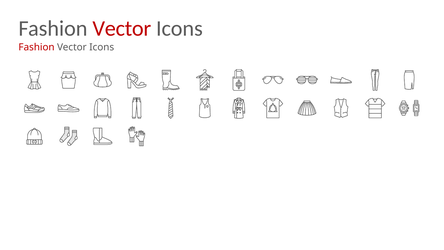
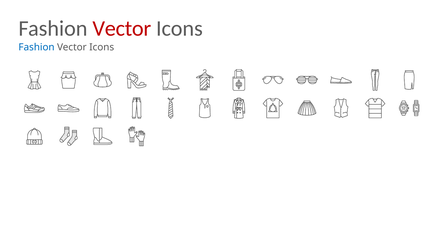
Fashion at (37, 47) colour: red -> blue
